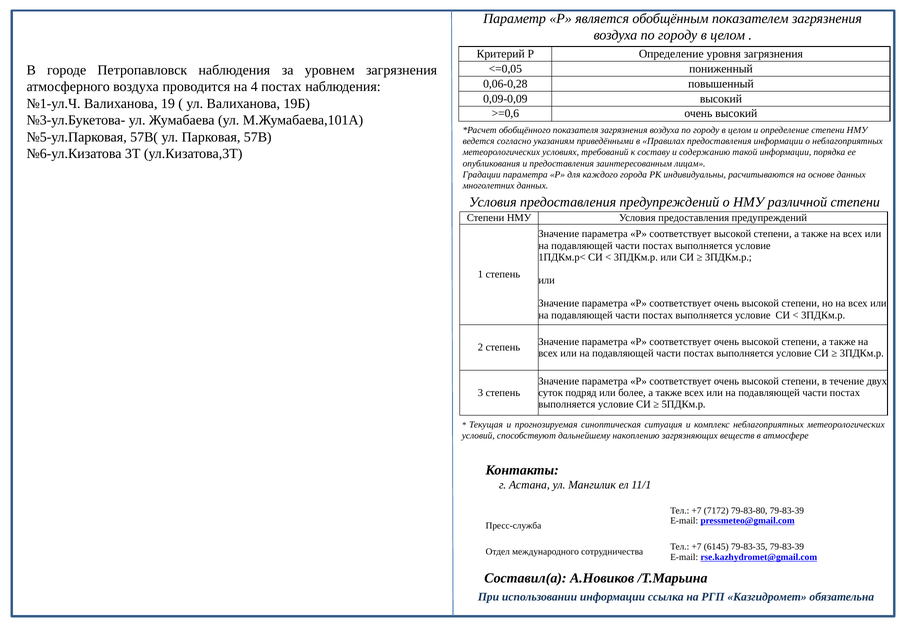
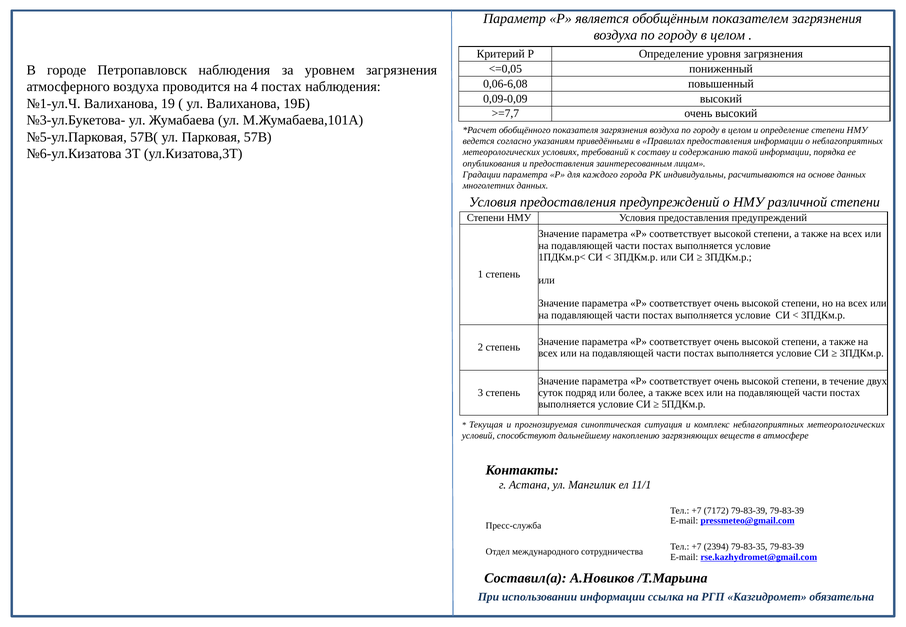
0,06-0,28: 0,06-0,28 -> 0,06-6,08
>=0,6: >=0,6 -> >=7,7
7172 79-83-80: 79-83-80 -> 79-83-39
6145: 6145 -> 2394
